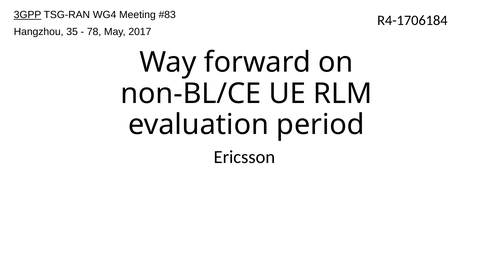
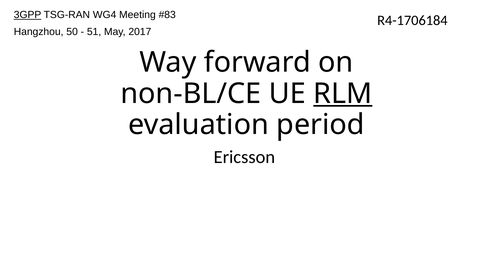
35: 35 -> 50
78: 78 -> 51
RLM underline: none -> present
